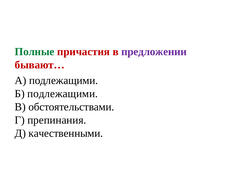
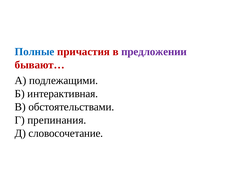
Полные at (35, 52) colour: green -> blue
Б подлежащими: подлежащими -> интерактивная
качественными: качественными -> словосочетание
